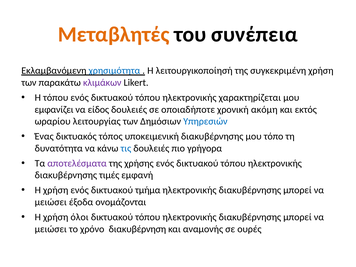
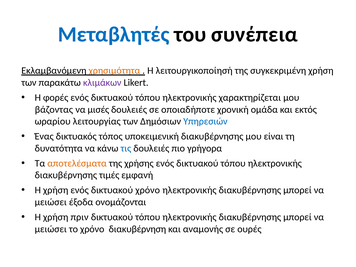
Μεταβλητές colour: orange -> blue
χρησιμότητα colour: blue -> orange
Η τόπου: τόπου -> φορές
εμφανίζει: εμφανίζει -> βάζοντας
είδος: είδος -> μισές
ακόμη: ακόμη -> ομάδα
τόπο: τόπο -> είναι
αποτελέσματα colour: purple -> orange
δικτυακού τμήμα: τμήμα -> χρόνο
όλοι: όλοι -> πριν
